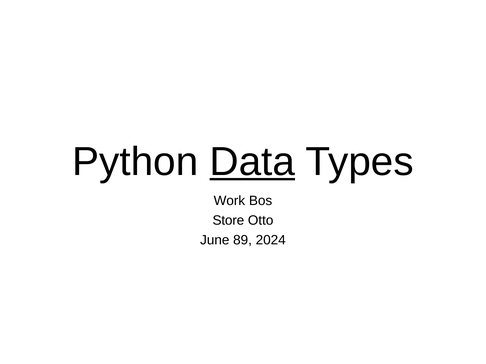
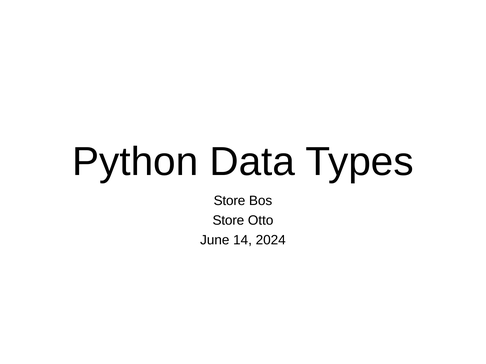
Data underline: present -> none
Work at (229, 201): Work -> Store
89: 89 -> 14
